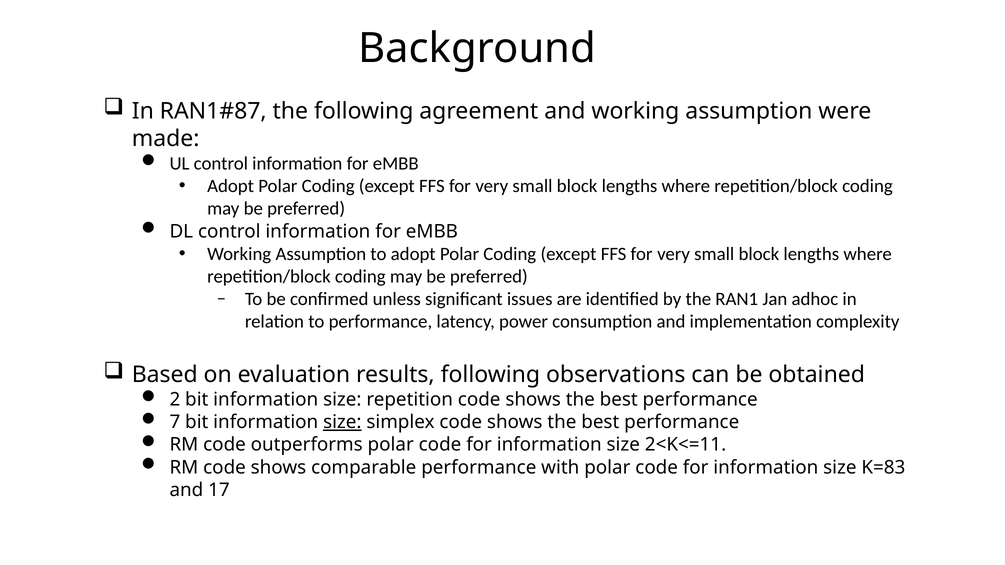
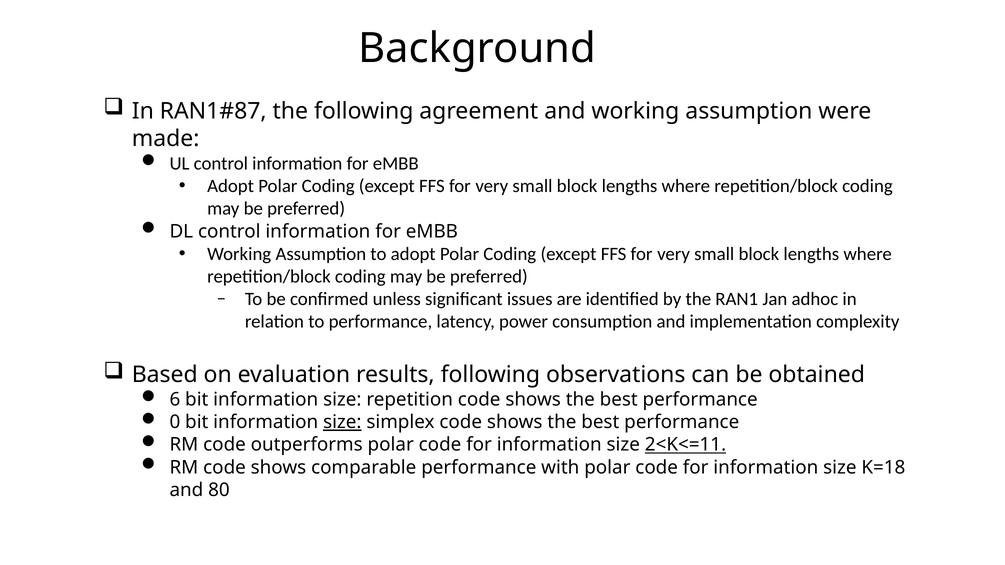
2: 2 -> 6
7: 7 -> 0
2<K<=11 underline: none -> present
K=83: K=83 -> K=18
17: 17 -> 80
